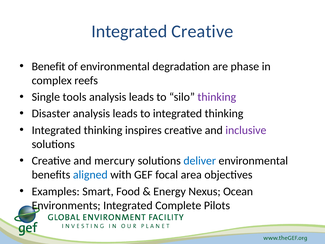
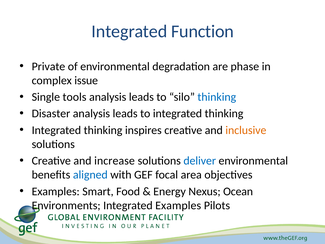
Integrated Creative: Creative -> Function
Benefit: Benefit -> Private
reefs: reefs -> issue
thinking at (217, 97) colour: purple -> blue
inclusive colour: purple -> orange
mercury: mercury -> increase
Integrated Complete: Complete -> Examples
